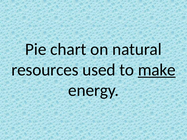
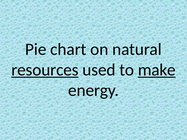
resources underline: none -> present
